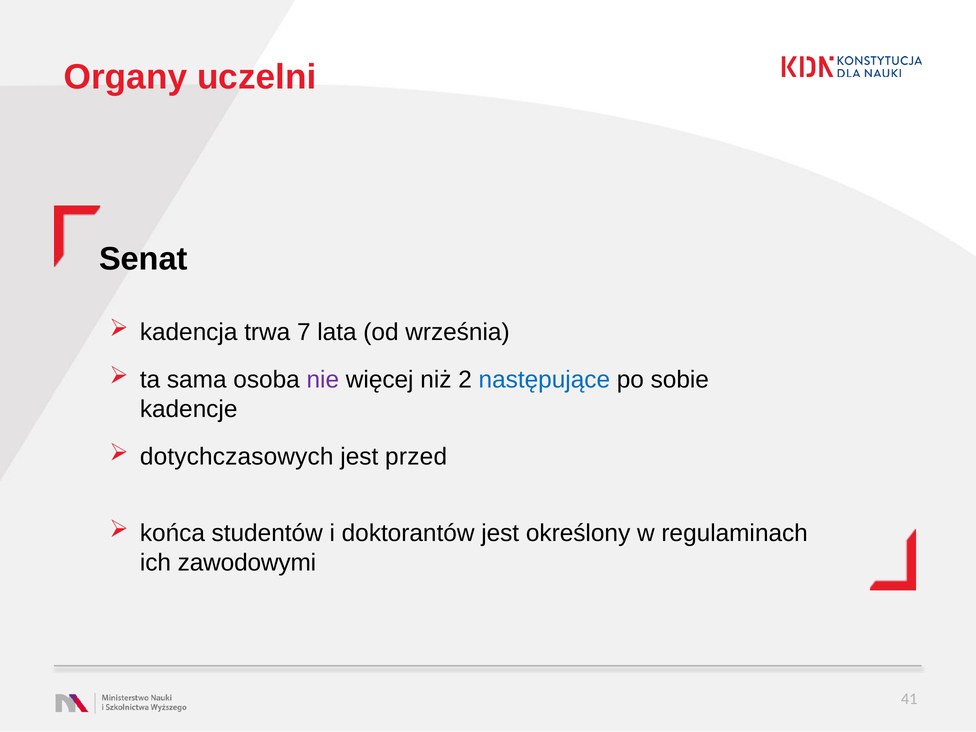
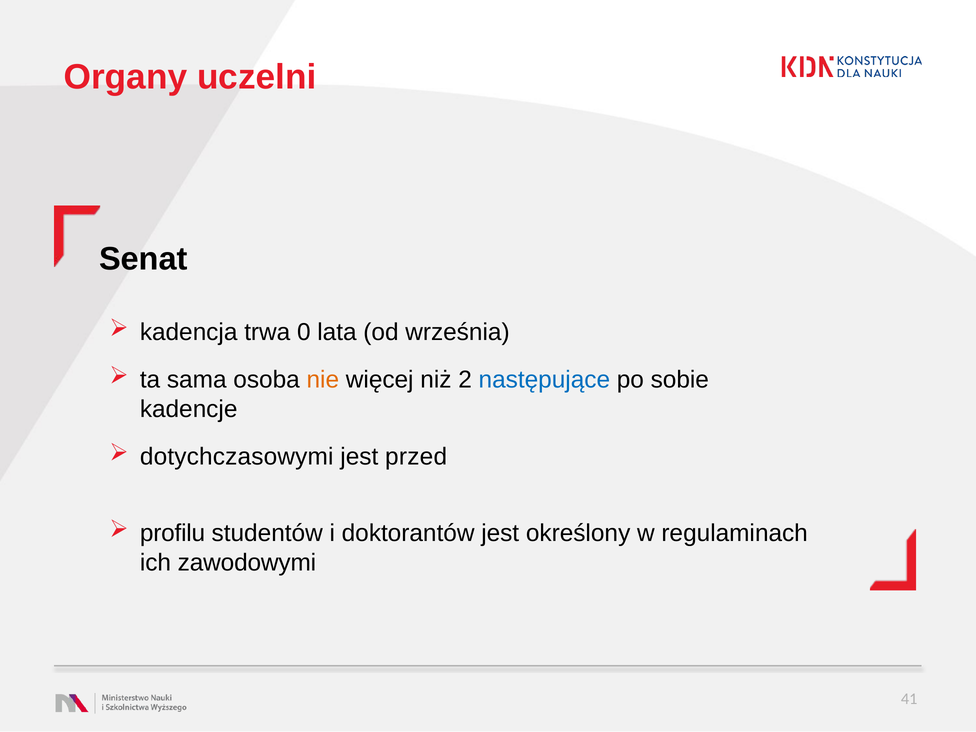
7: 7 -> 0
nie colour: purple -> orange
dotychczasowych: dotychczasowych -> dotychczasowymi
końca: końca -> profilu
